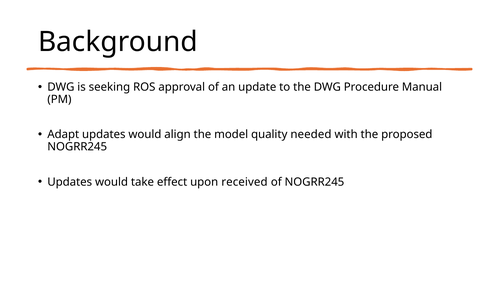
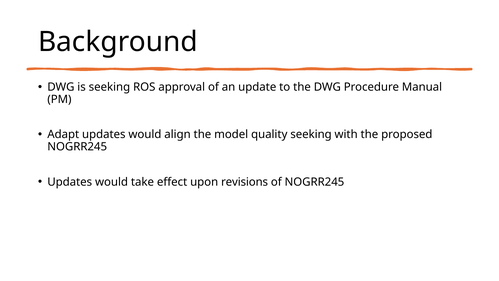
quality needed: needed -> seeking
received: received -> revisions
